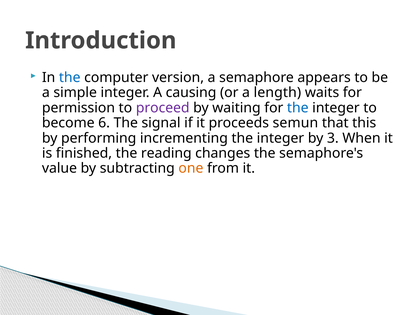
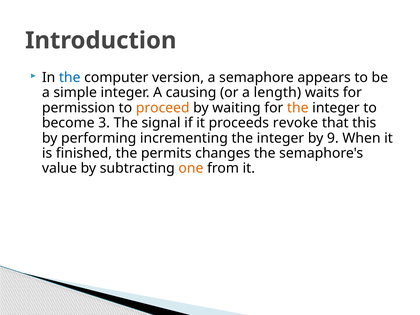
proceed colour: purple -> orange
the at (298, 108) colour: blue -> orange
6: 6 -> 3
semun: semun -> revoke
3: 3 -> 9
reading: reading -> permits
